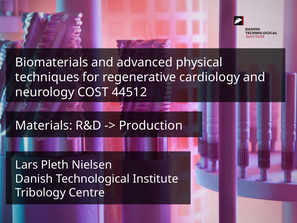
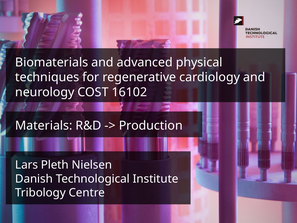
44512: 44512 -> 16102
